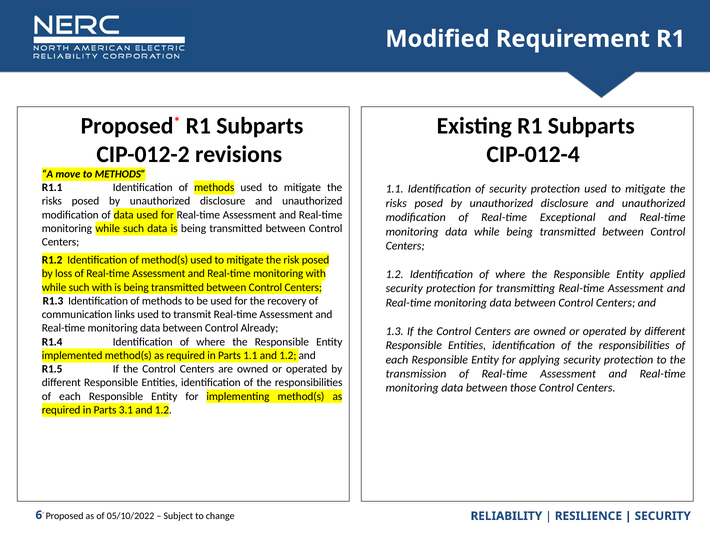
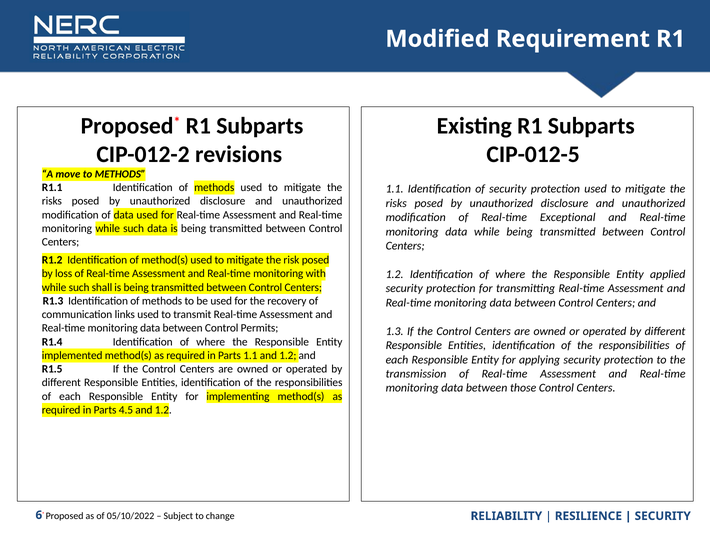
CIP-012-4: CIP-012-4 -> CIP-012-5
such with: with -> shall
Already: Already -> Permits
3.1: 3.1 -> 4.5
